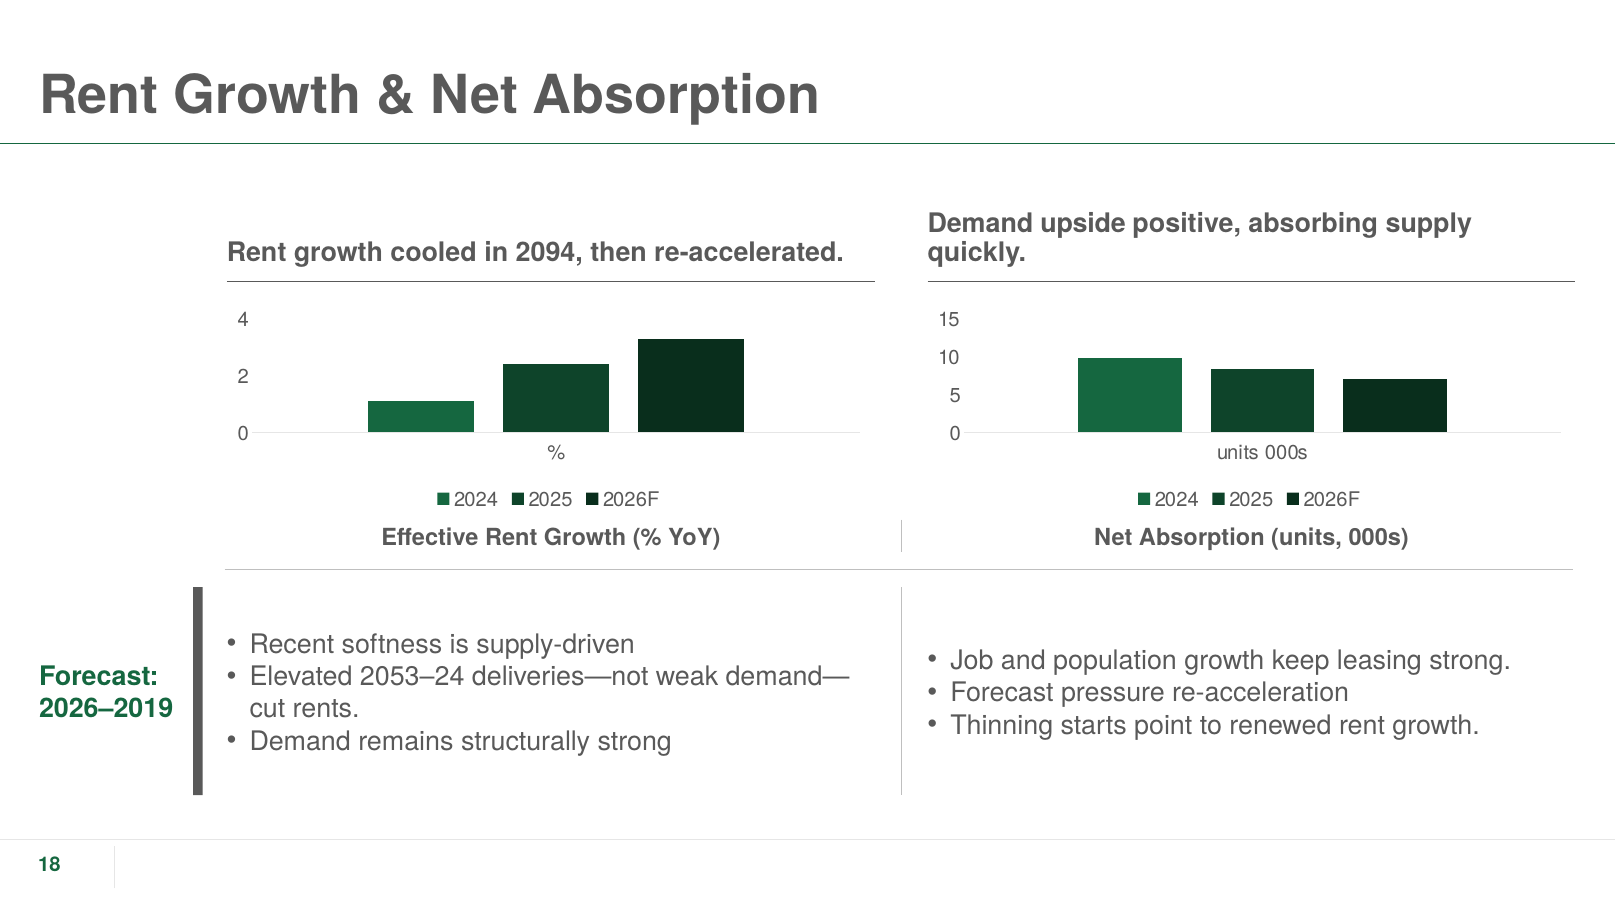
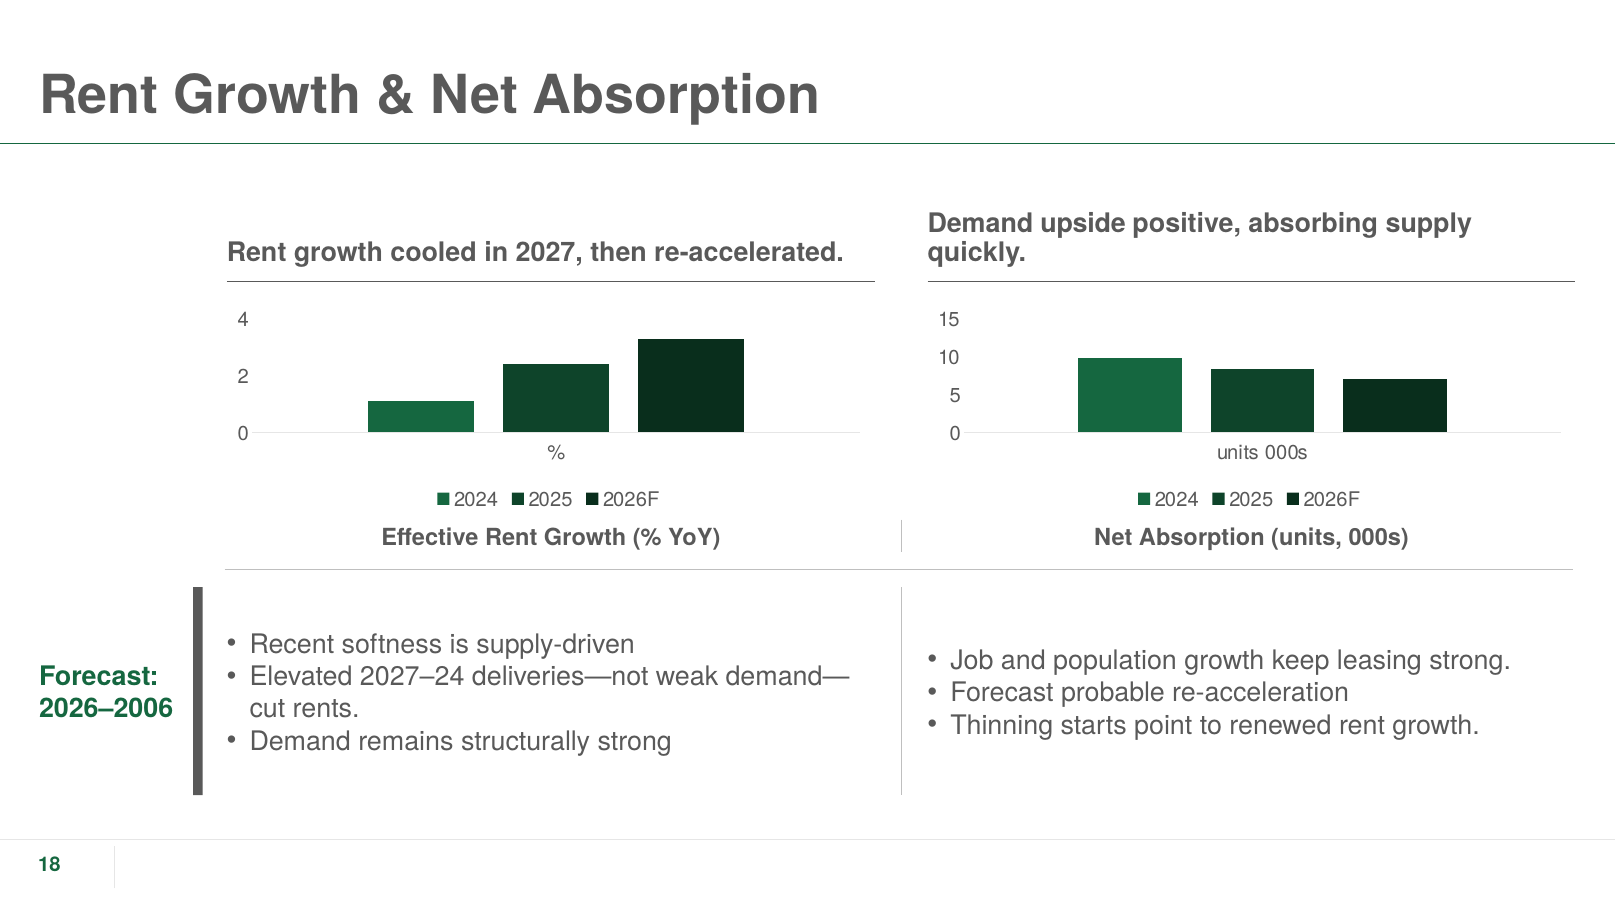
2094: 2094 -> 2027
2053–24: 2053–24 -> 2027–24
pressure: pressure -> probable
2026–2019: 2026–2019 -> 2026–2006
